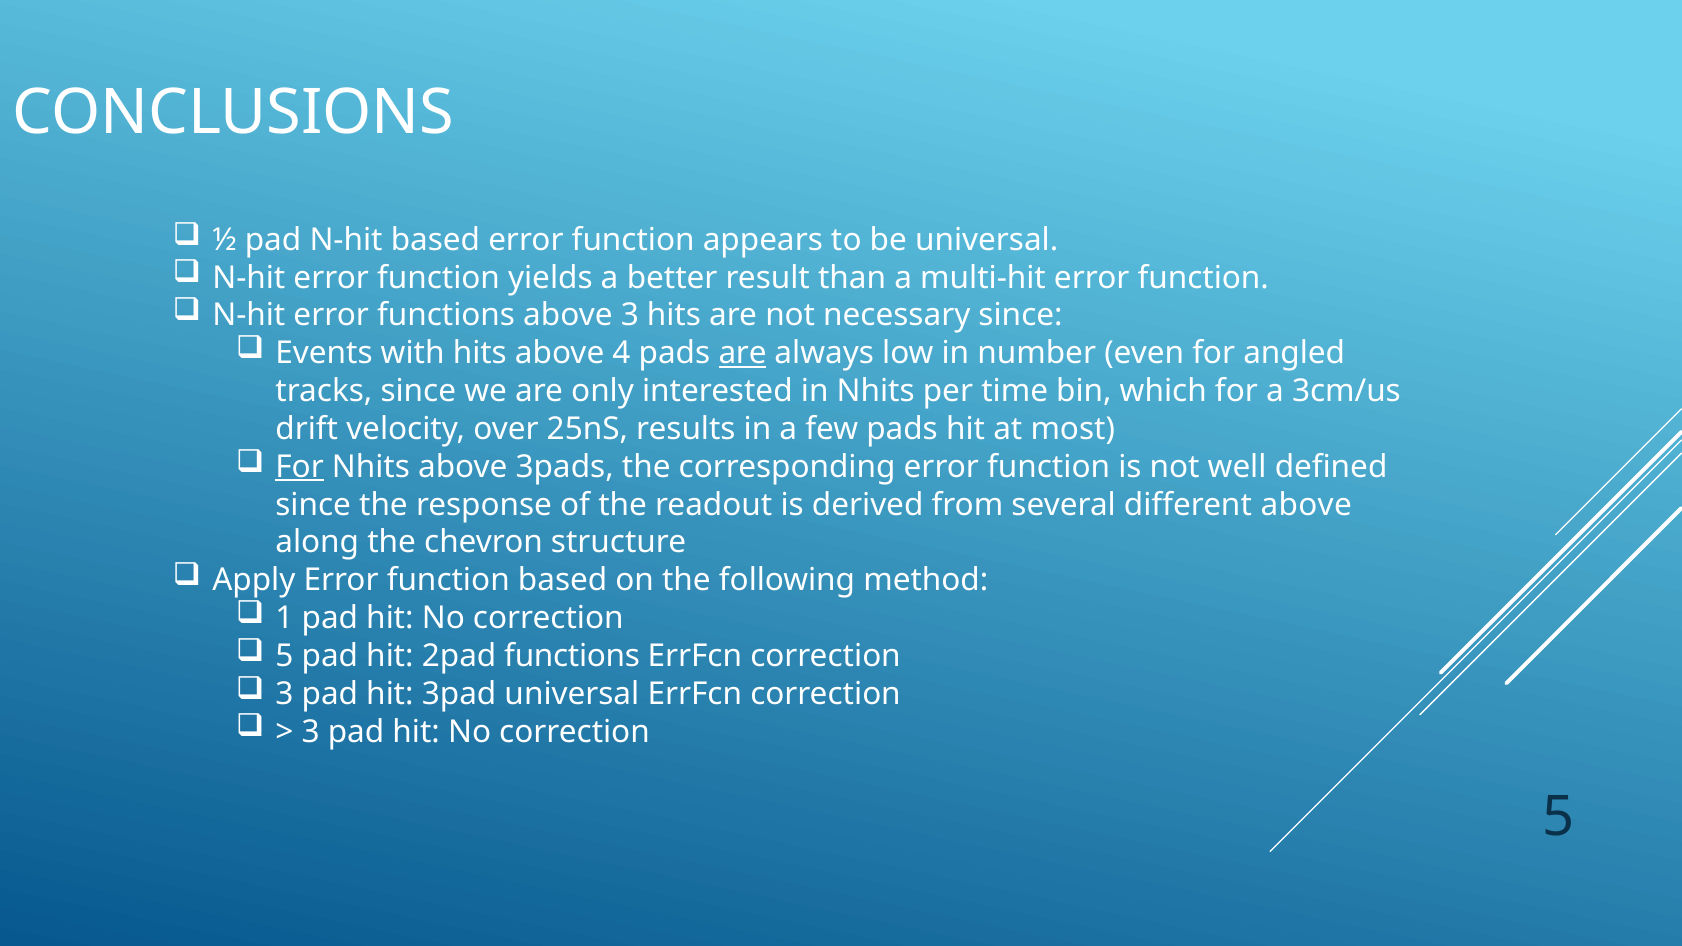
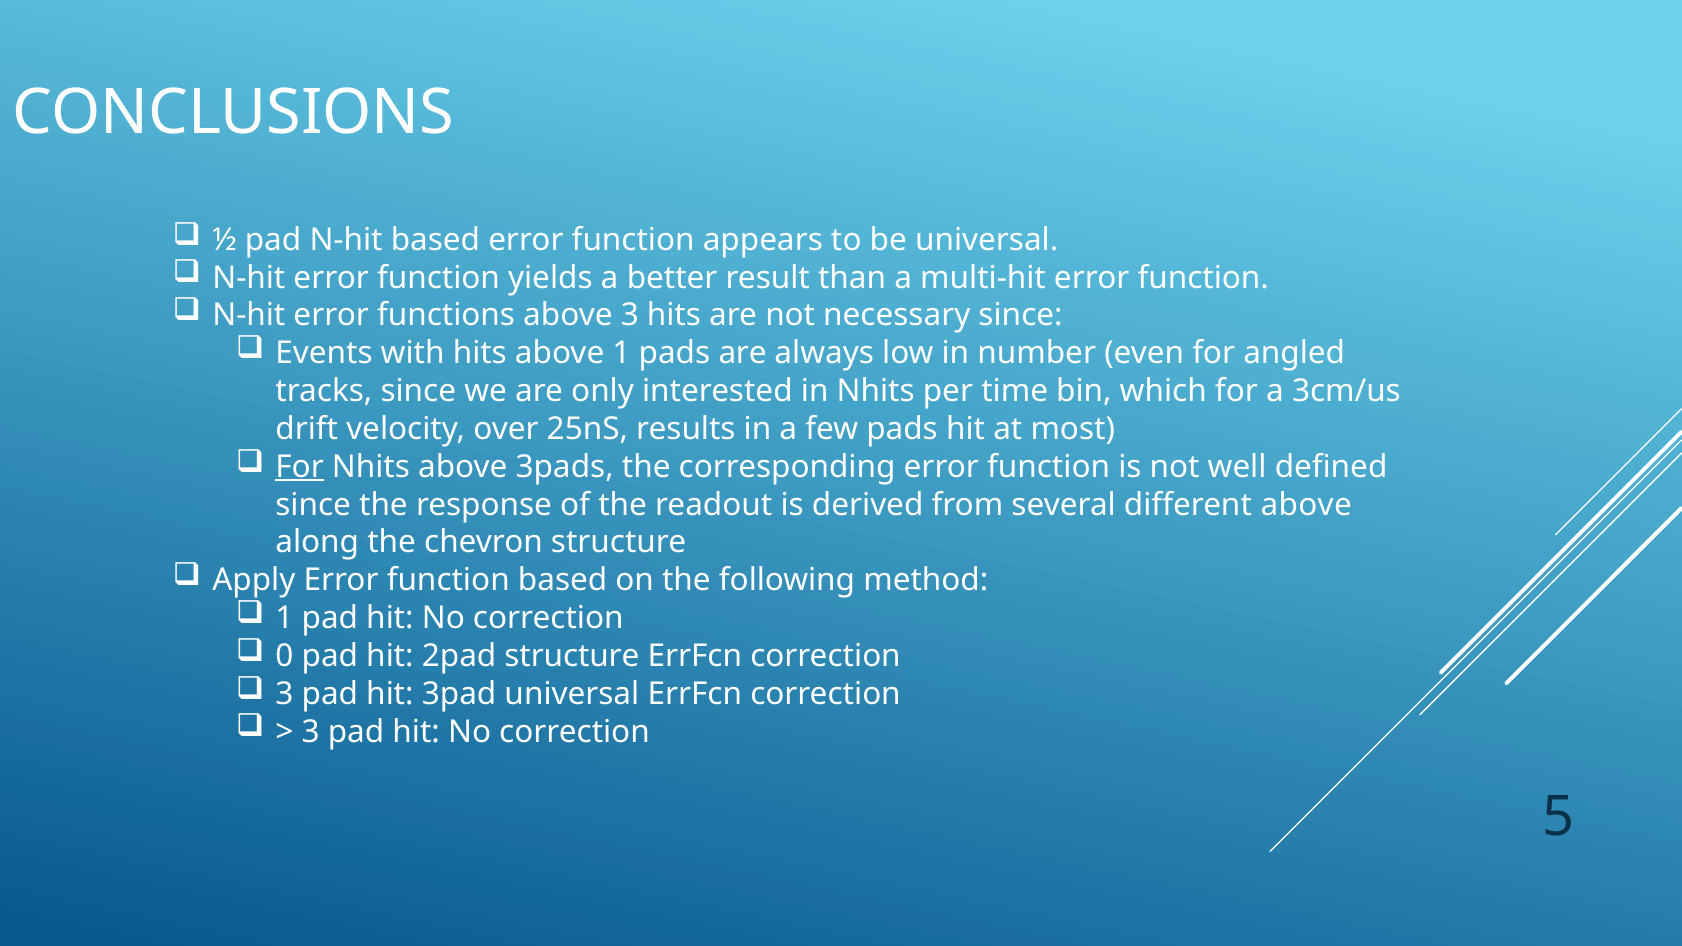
above 4: 4 -> 1
are at (743, 353) underline: present -> none
5 at (284, 656): 5 -> 0
2pad functions: functions -> structure
